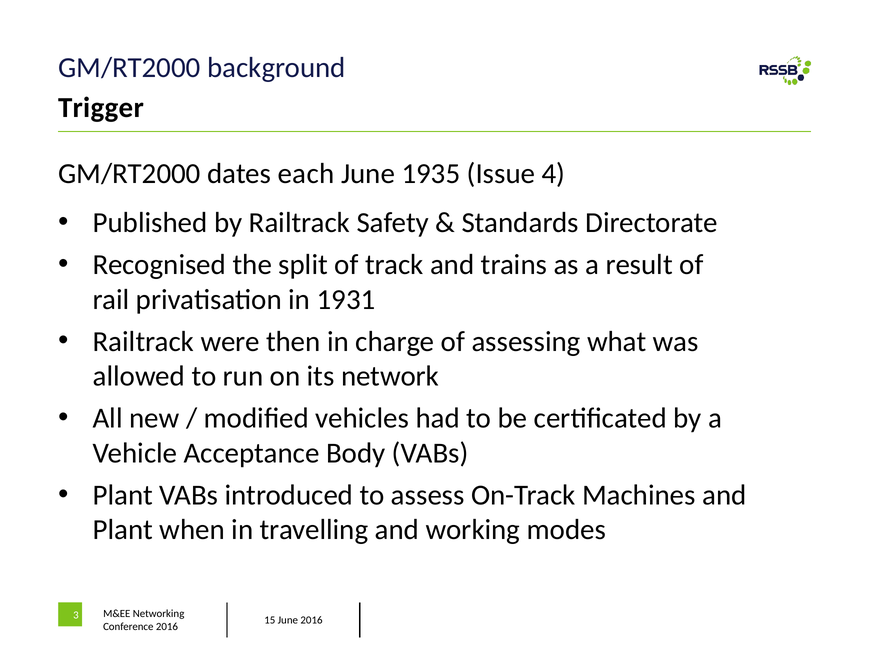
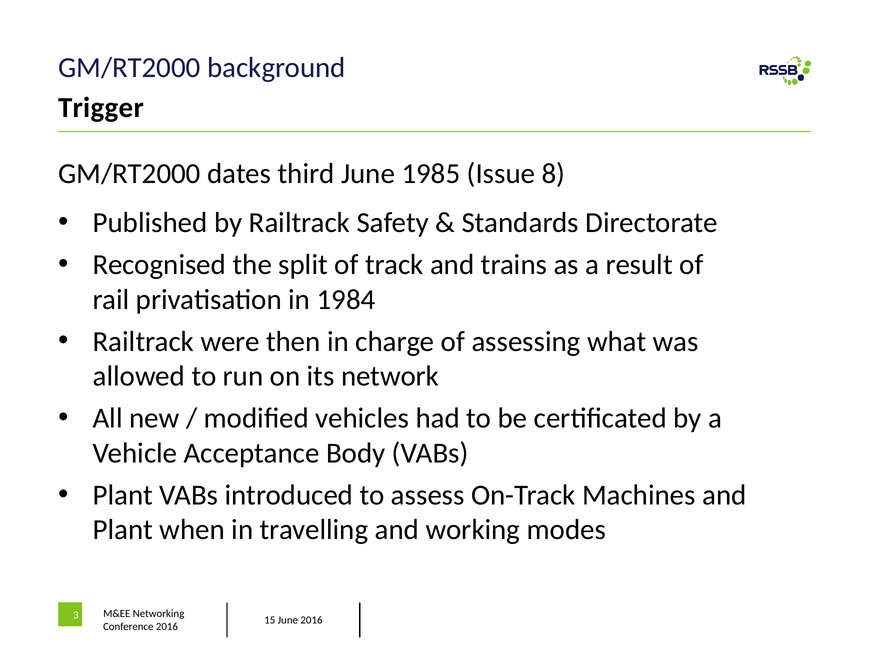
each: each -> third
1935: 1935 -> 1985
4: 4 -> 8
1931: 1931 -> 1984
